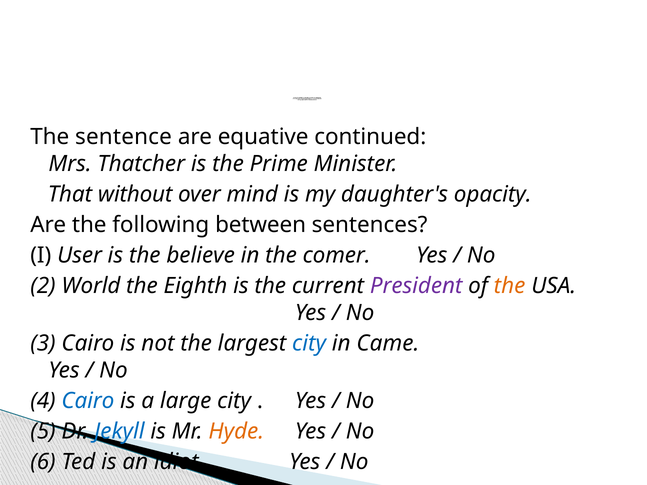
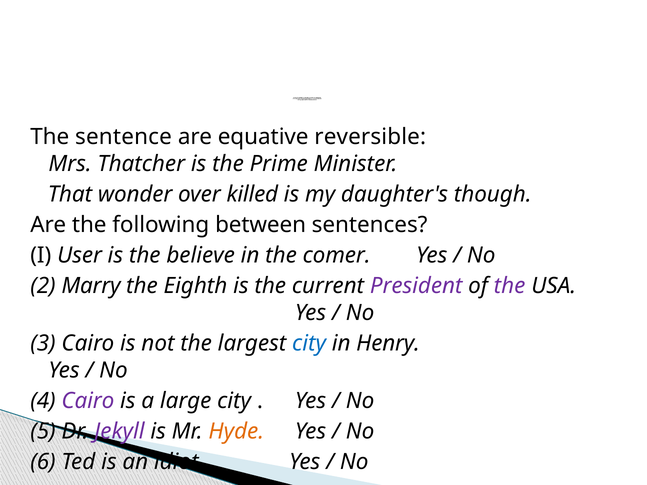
continued: continued -> reversible
without: without -> wonder
mind: mind -> killed
opacity: opacity -> though
World: World -> Marry
the at (510, 286) colour: orange -> purple
Came: Came -> Henry
Cairo at (88, 401) colour: blue -> purple
Jekyll colour: blue -> purple
